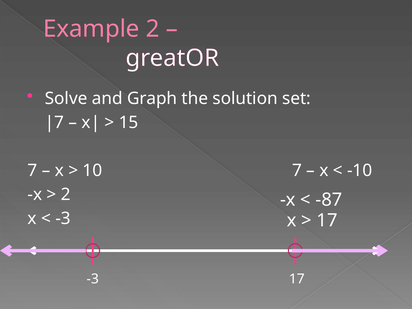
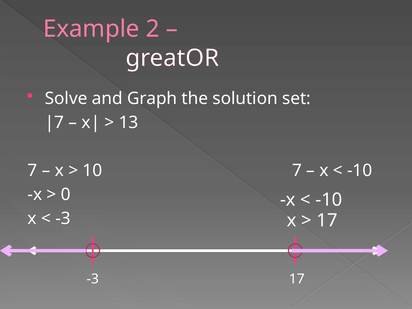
15: 15 -> 13
2 at (66, 195): 2 -> 0
-87 at (329, 200): -87 -> -10
